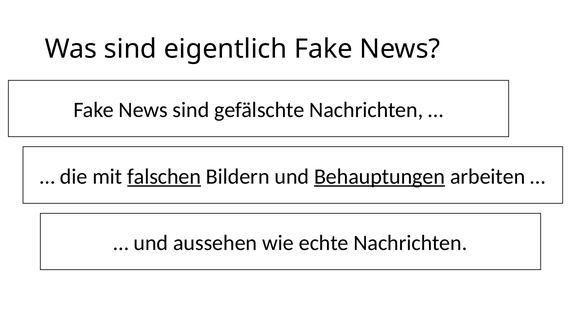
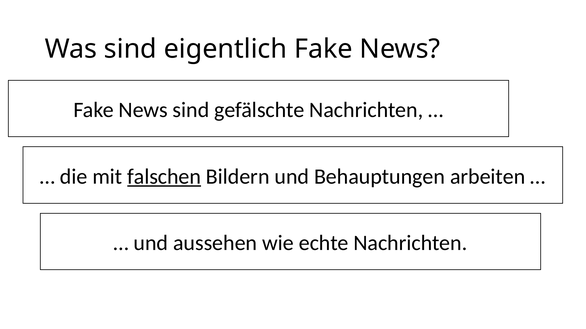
Behauptungen underline: present -> none
